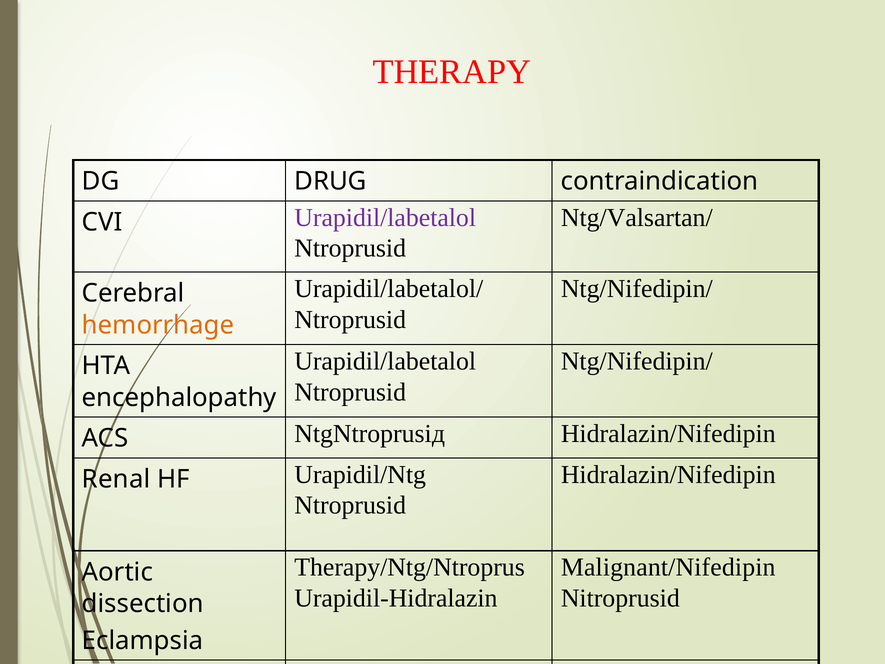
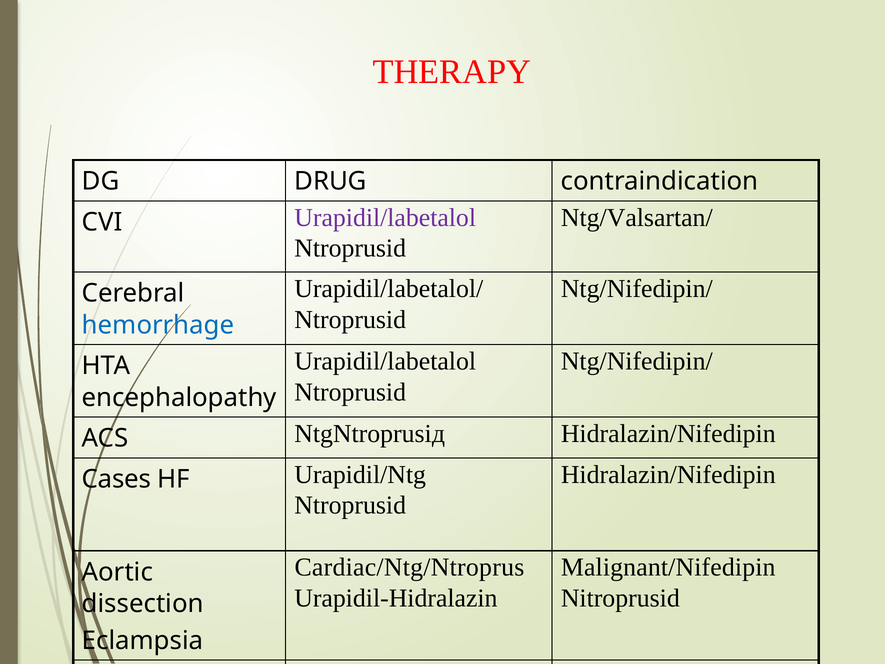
hemorrhage colour: orange -> blue
Renal: Renal -> Cases
Therapy/Ntg/Ntroprus: Therapy/Ntg/Ntroprus -> Cardiac/Ntg/Ntroprus
